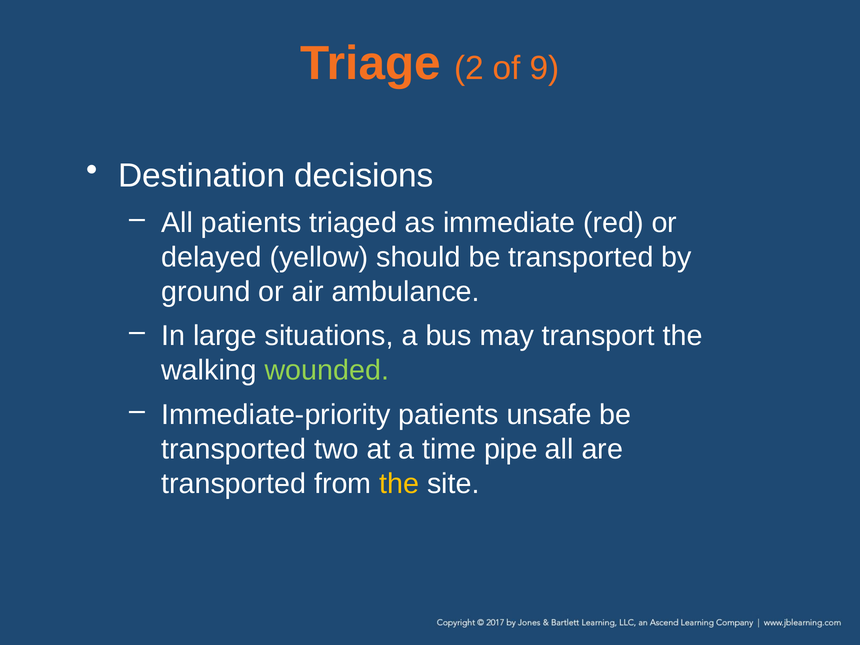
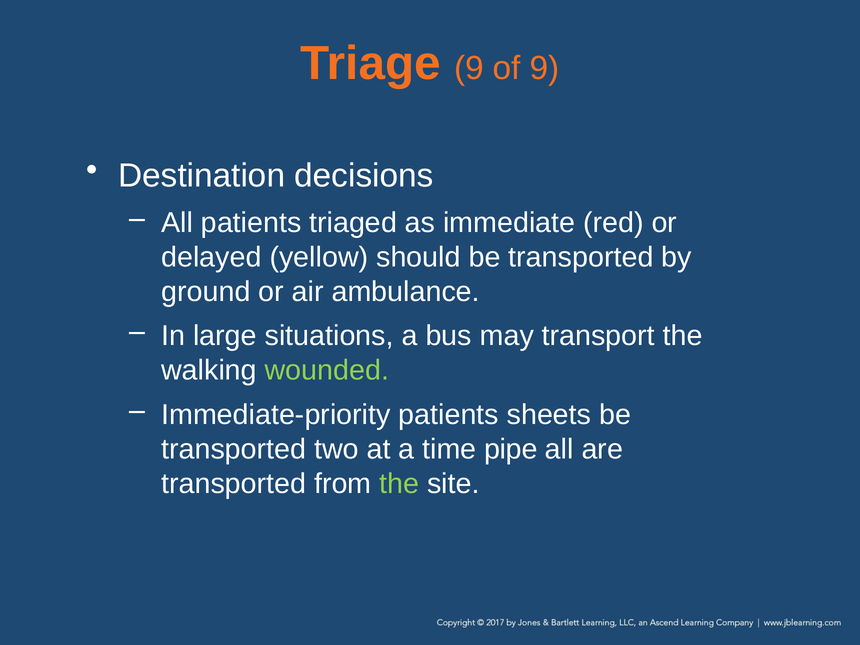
Triage 2: 2 -> 9
unsafe: unsafe -> sheets
the at (399, 484) colour: yellow -> light green
